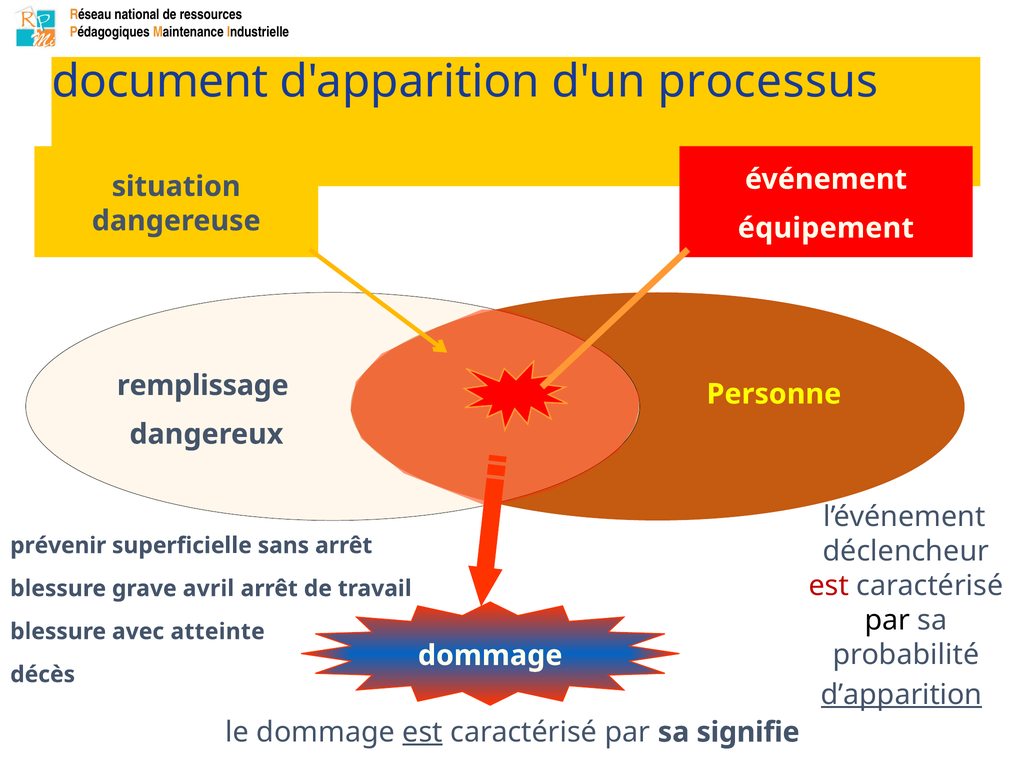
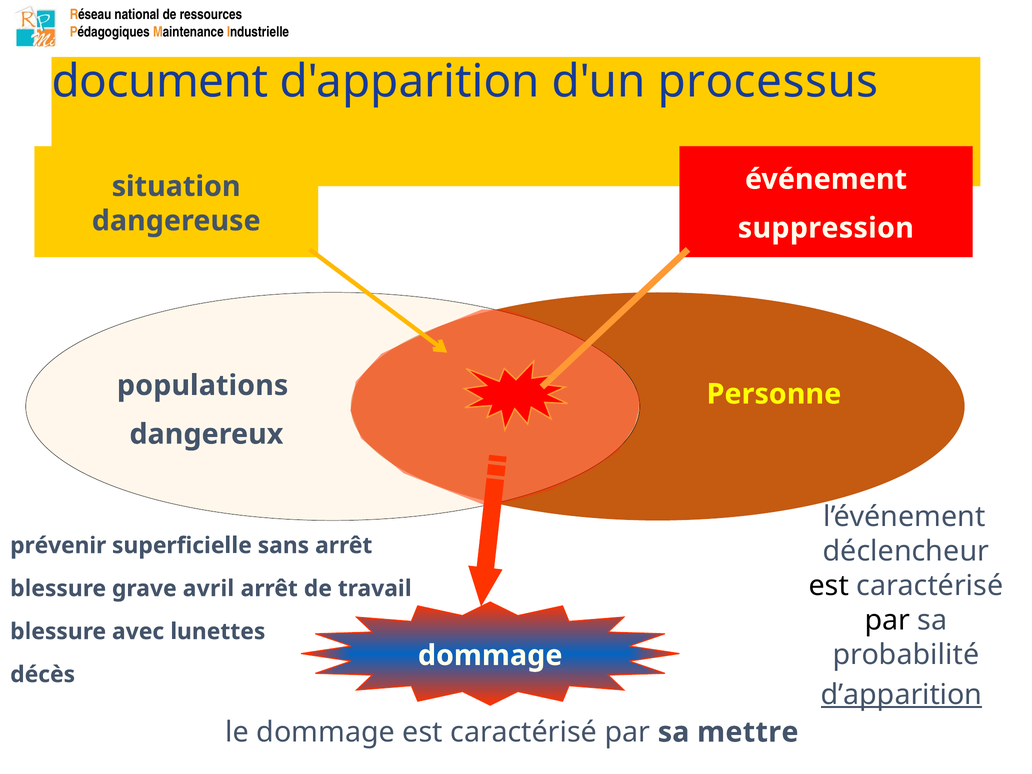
équipement: équipement -> suppression
remplissage: remplissage -> populations
est at (829, 586) colour: red -> black
atteinte: atteinte -> lunettes
est at (423, 732) underline: present -> none
signifie: signifie -> mettre
